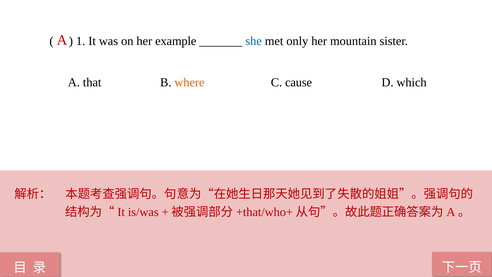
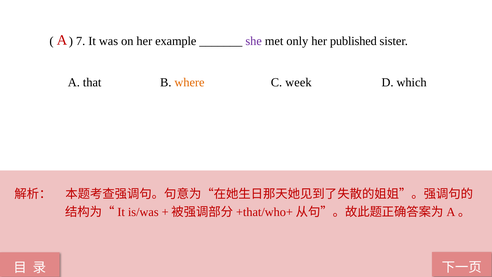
1: 1 -> 7
she colour: blue -> purple
mountain: mountain -> published
cause: cause -> week
